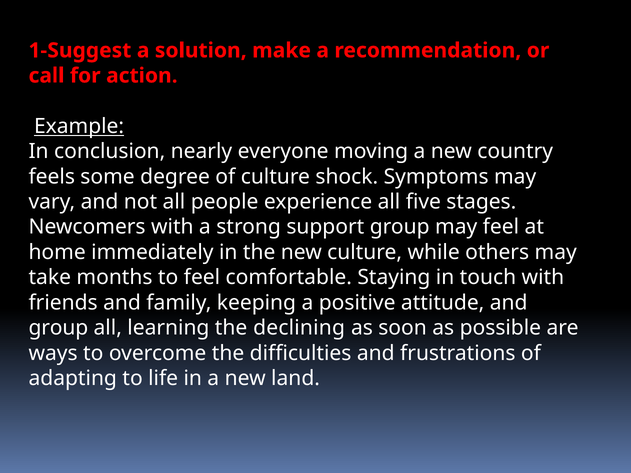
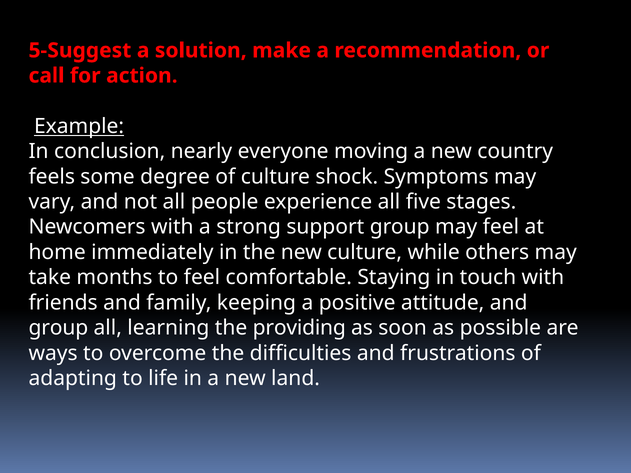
1-Suggest: 1-Suggest -> 5-Suggest
declining: declining -> providing
